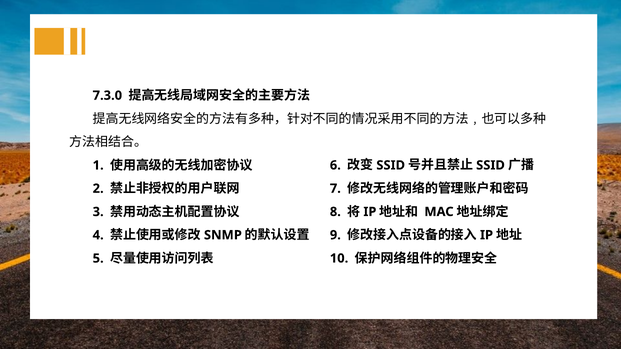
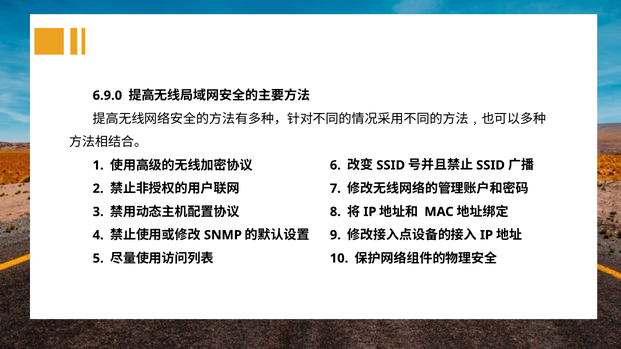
7.3.0: 7.3.0 -> 6.9.0
